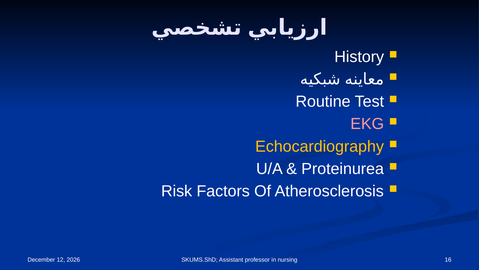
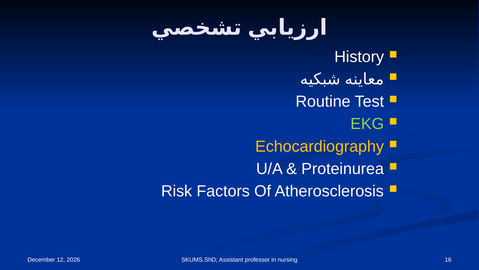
EKG colour: pink -> light green
